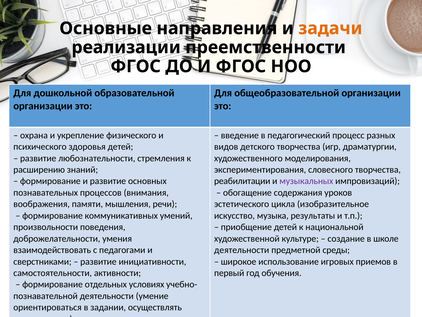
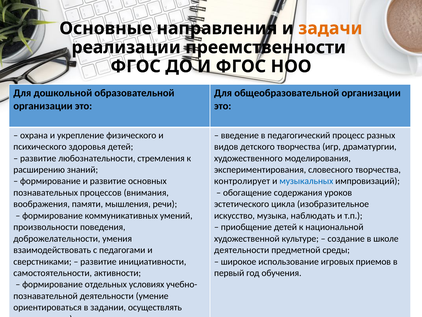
реабилитации: реабилитации -> контролирует
музыкальных colour: purple -> blue
результаты: результаты -> наблюдать
